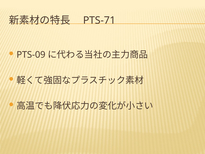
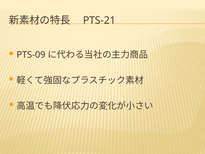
PTS-71: PTS-71 -> PTS-21
